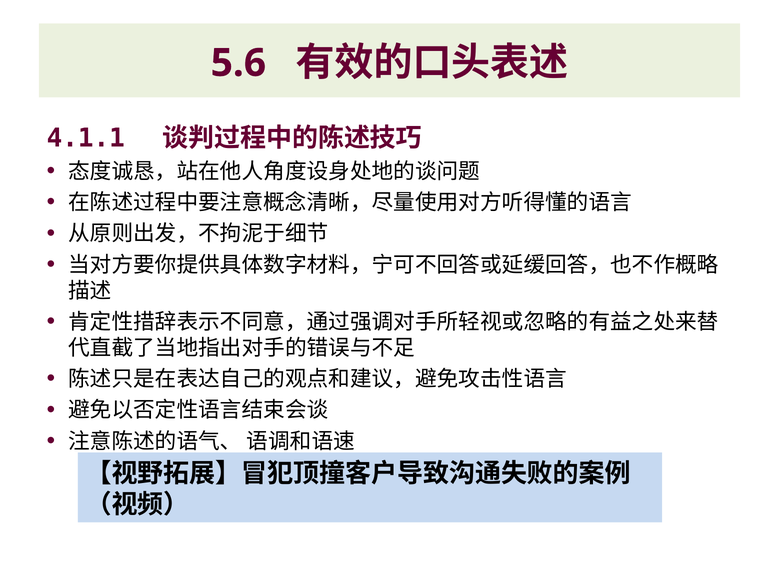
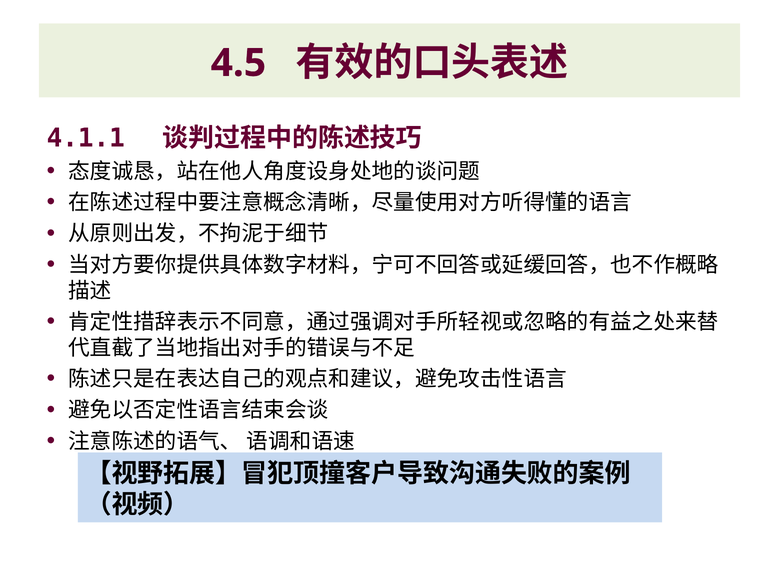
5.6: 5.6 -> 4.5
